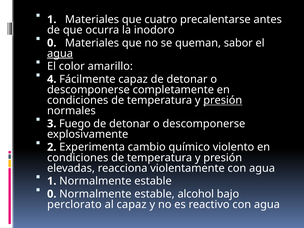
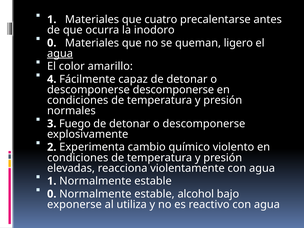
sabor: sabor -> ligero
descomponerse completamente: completamente -> descomponerse
presión at (223, 100) underline: present -> none
perclorato: perclorato -> exponerse
al capaz: capaz -> utiliza
